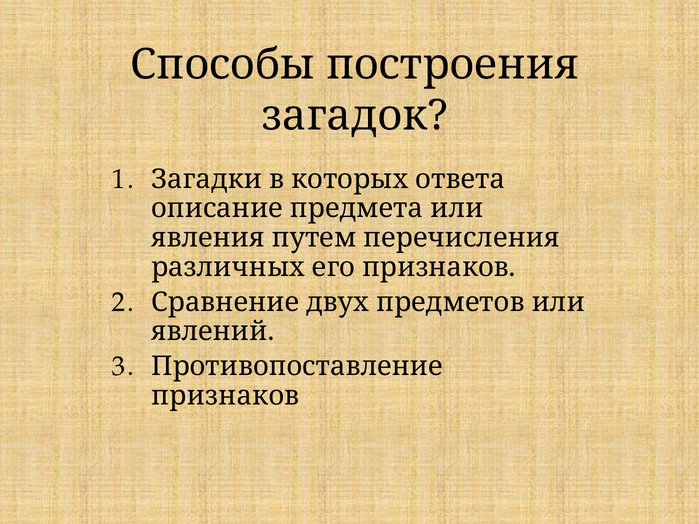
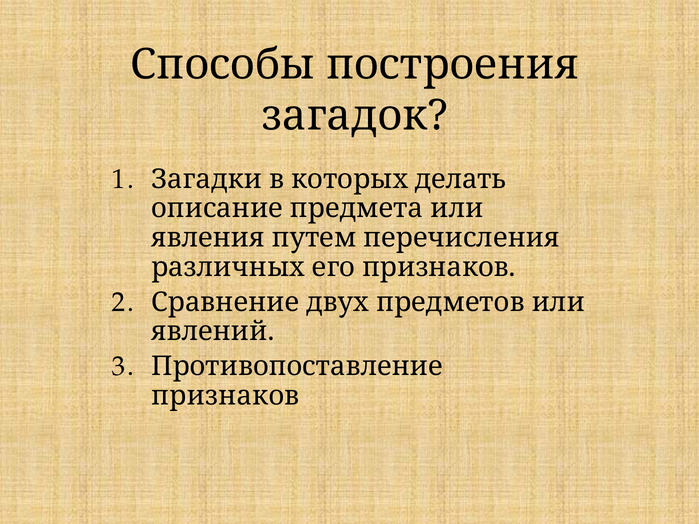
ответа: ответа -> делать
